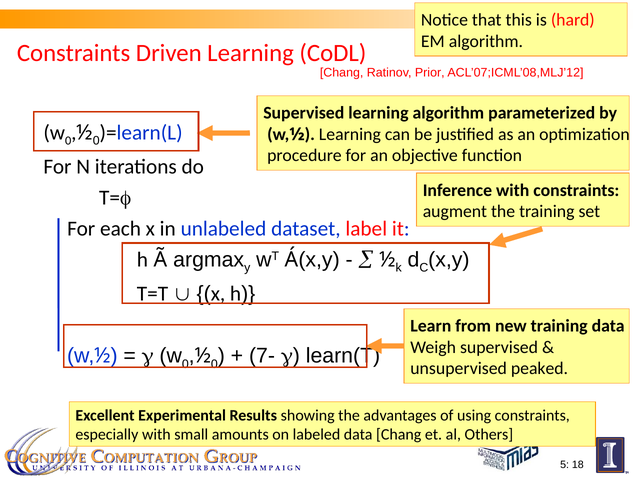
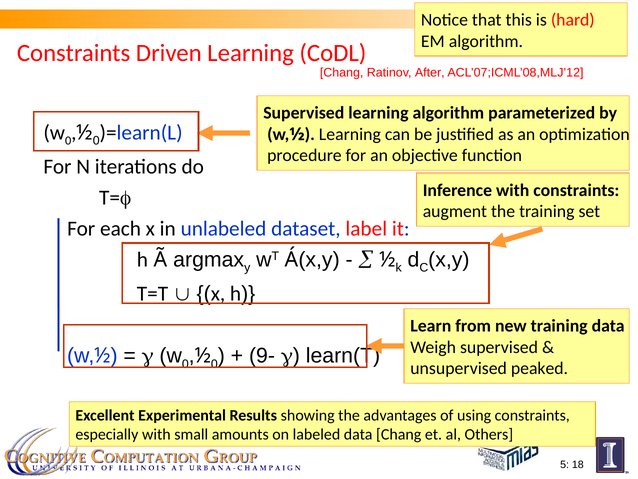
Prior: Prior -> After
7-: 7- -> 9-
